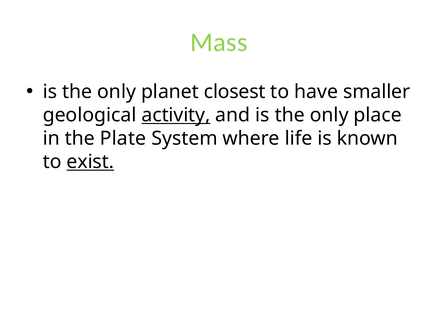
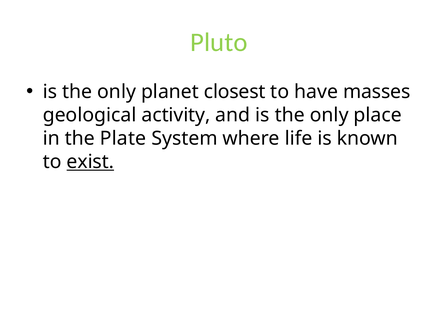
Mass: Mass -> Pluto
smaller: smaller -> masses
activity underline: present -> none
